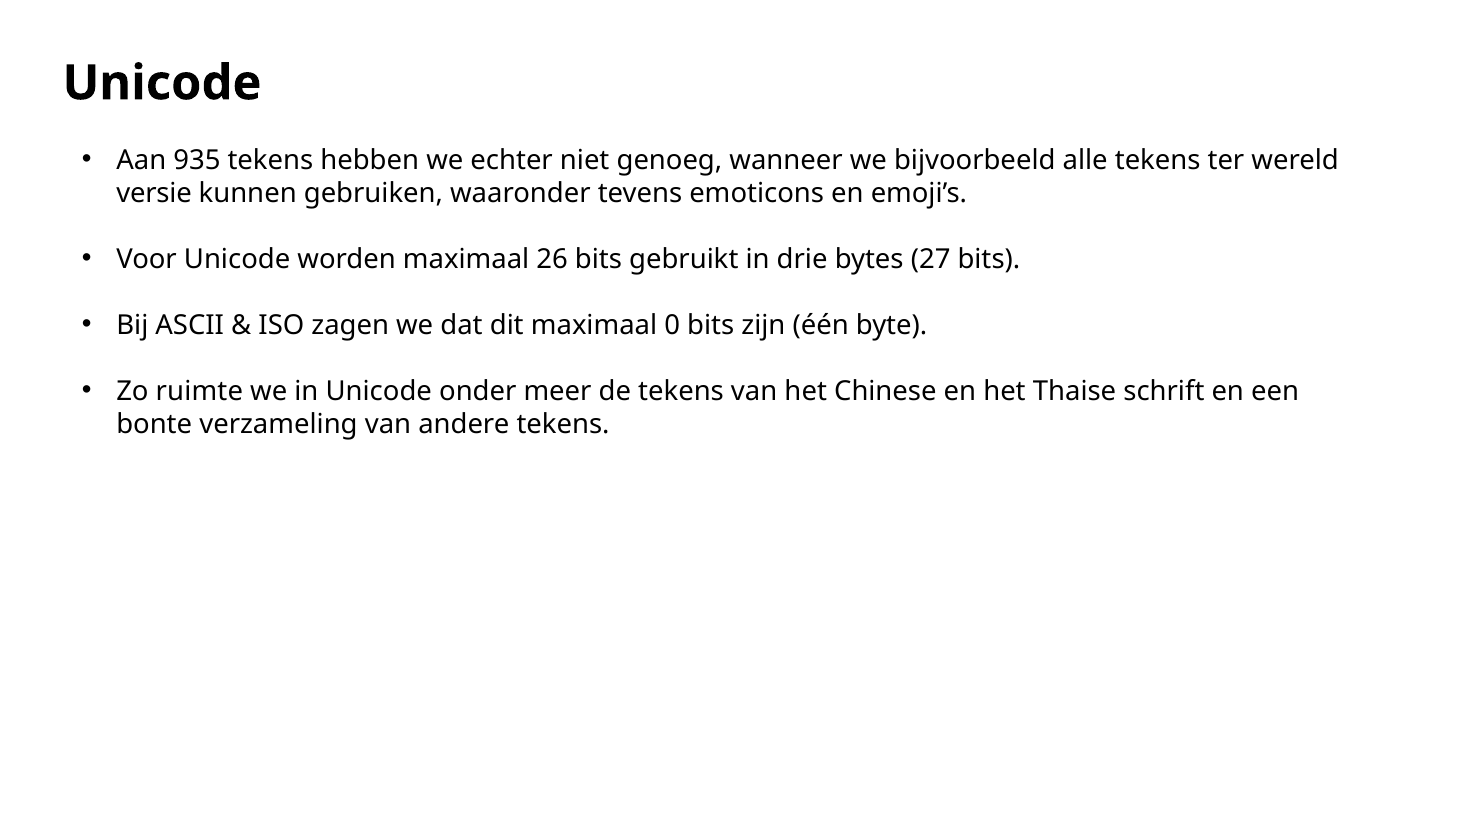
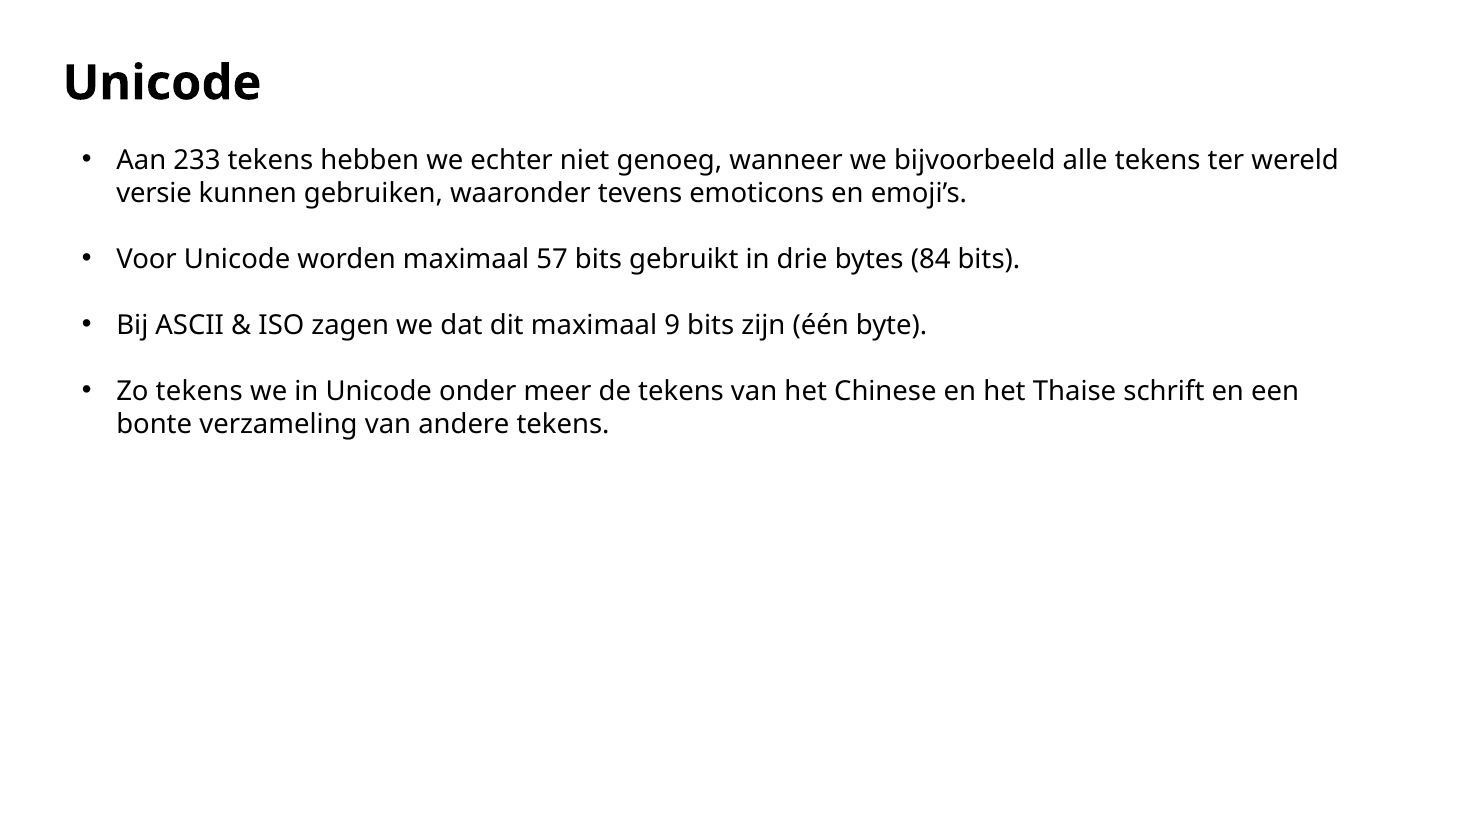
935: 935 -> 233
26: 26 -> 57
27: 27 -> 84
0: 0 -> 9
Zo ruimte: ruimte -> tekens
